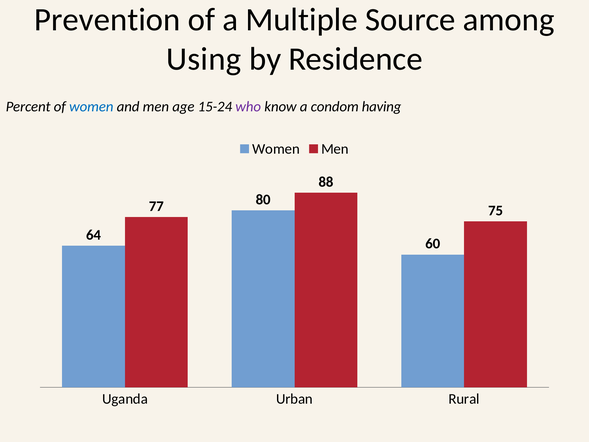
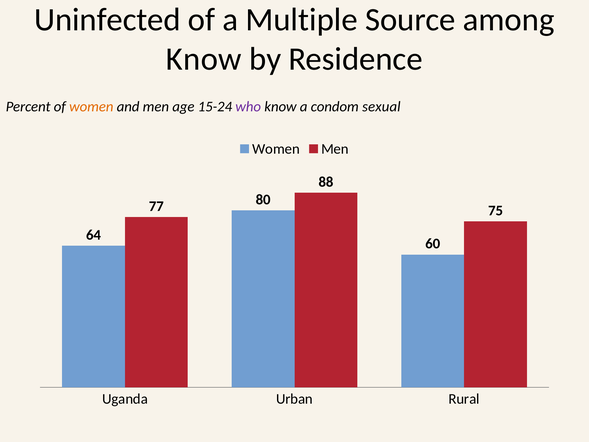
Prevention: Prevention -> Uninfected
Using at (204, 59): Using -> Know
women at (91, 107) colour: blue -> orange
having: having -> sexual
